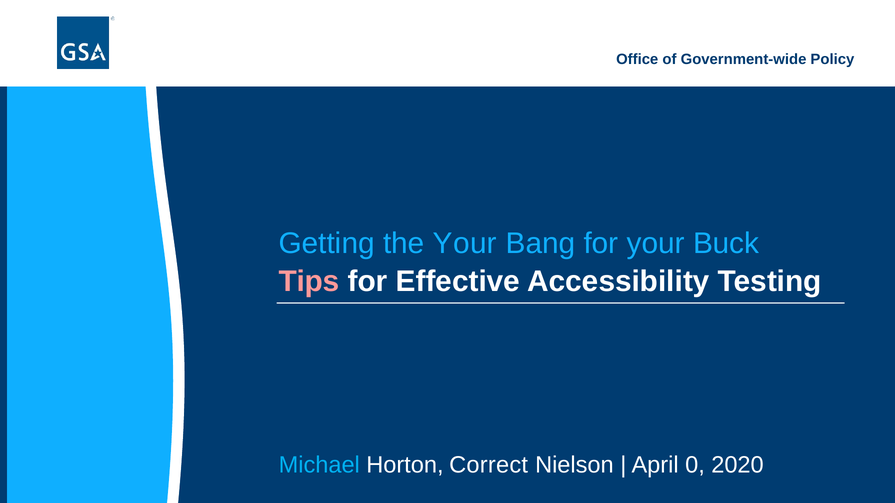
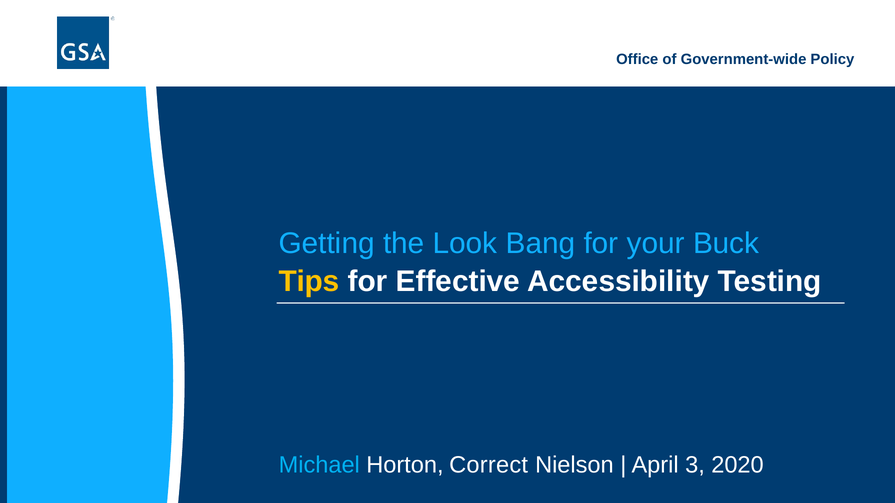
the Your: Your -> Look
Tips colour: pink -> yellow
0: 0 -> 3
